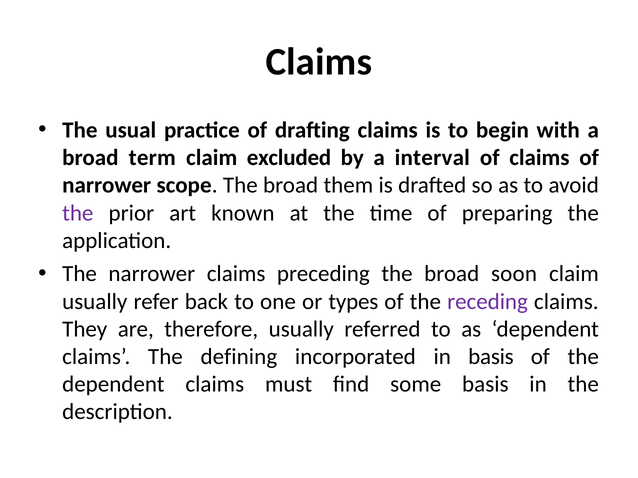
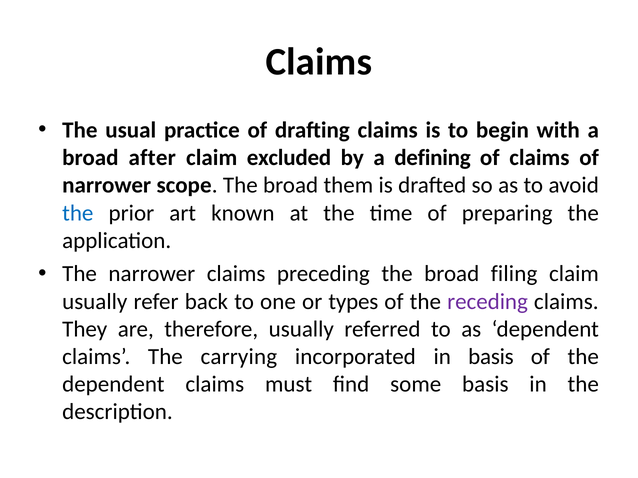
term: term -> after
interval: interval -> defining
the at (78, 213) colour: purple -> blue
soon: soon -> filing
defining: defining -> carrying
